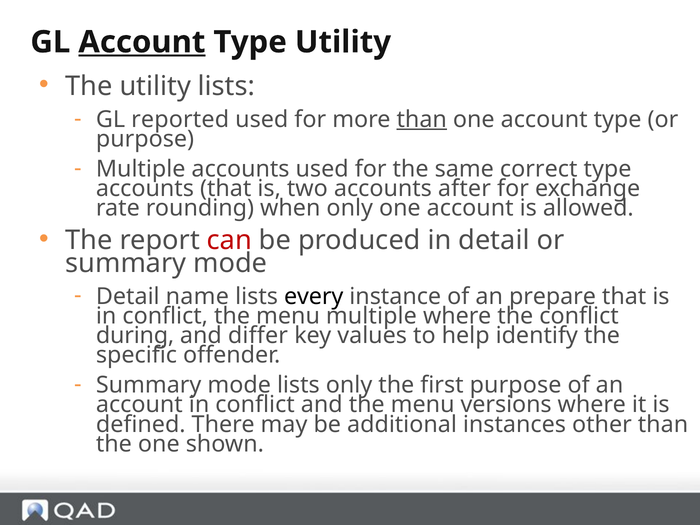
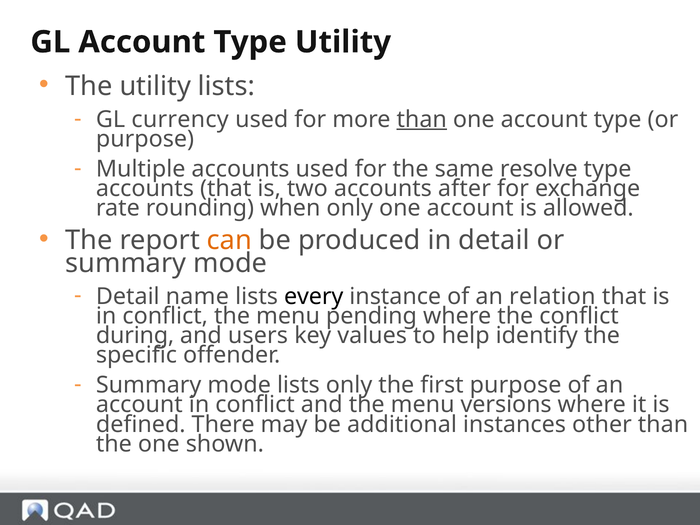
Account at (142, 42) underline: present -> none
reported: reported -> currency
correct: correct -> resolve
can colour: red -> orange
prepare: prepare -> relation
menu multiple: multiple -> pending
differ: differ -> users
